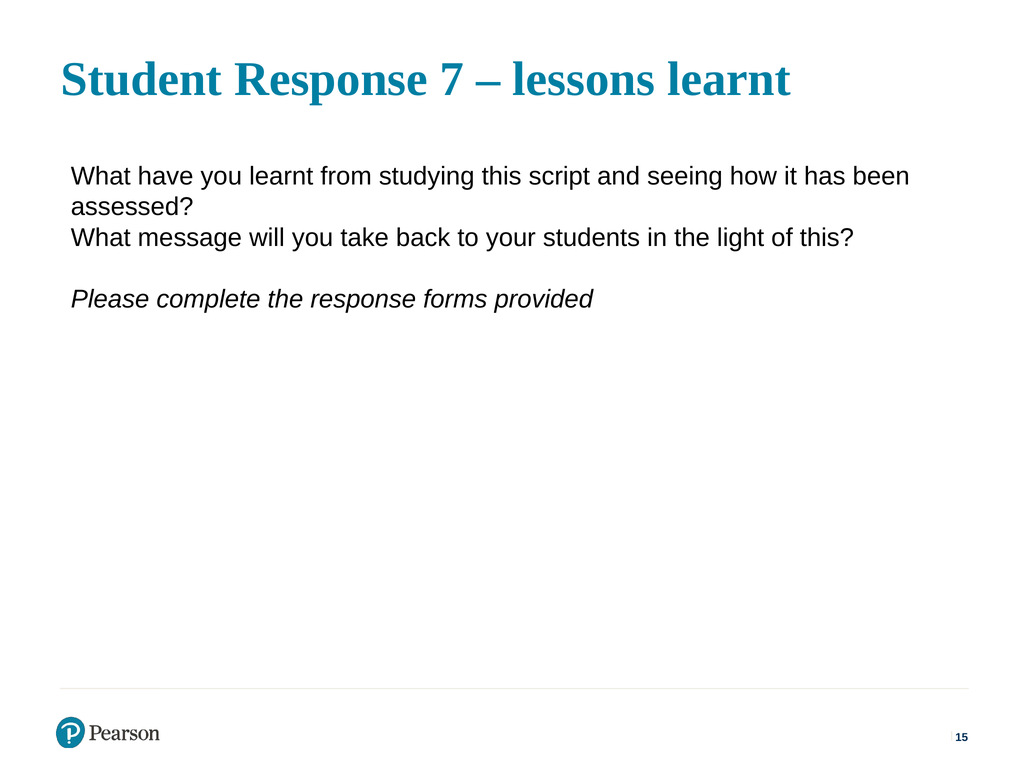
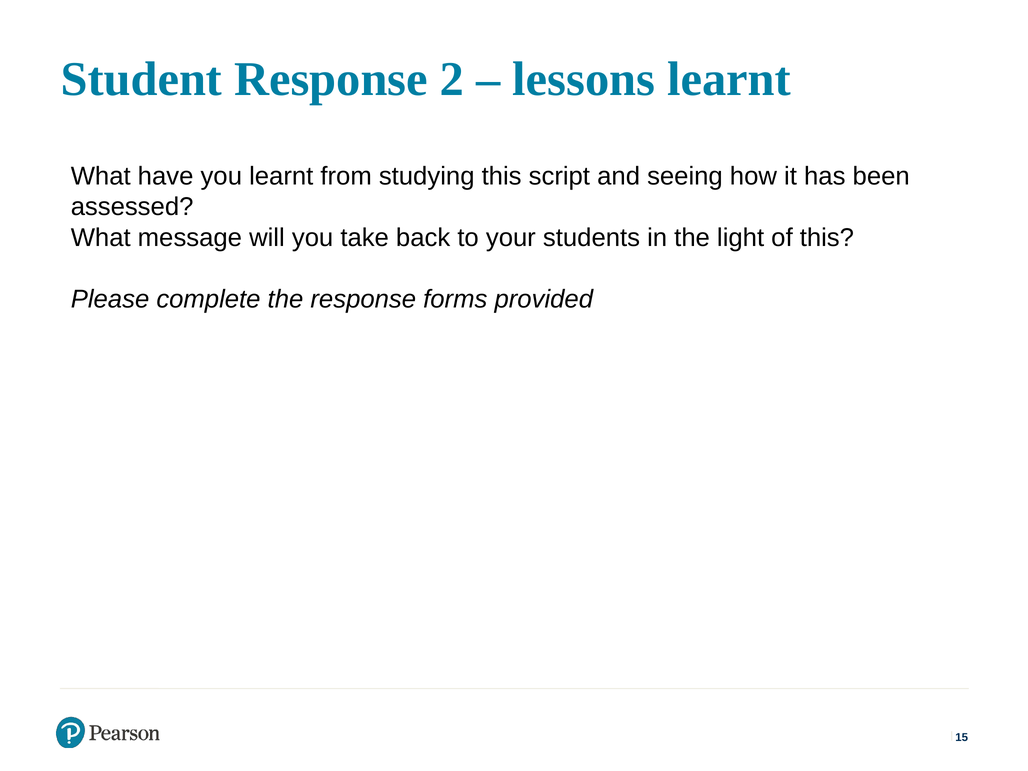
7: 7 -> 2
